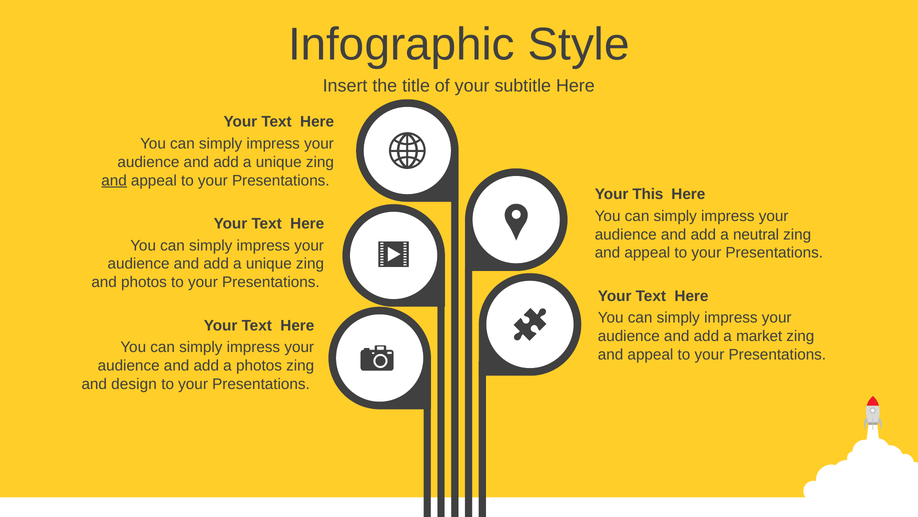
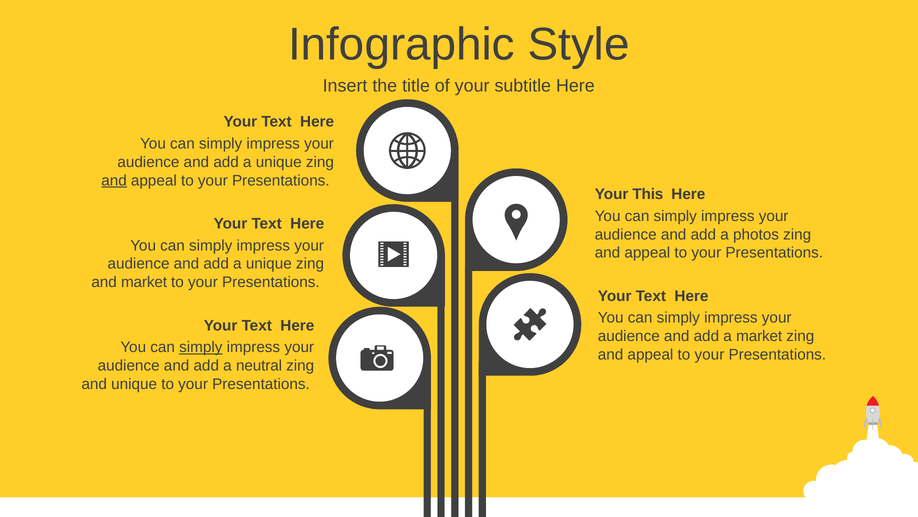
neutral: neutral -> photos
and photos: photos -> market
simply at (201, 347) underline: none -> present
a photos: photos -> neutral
and design: design -> unique
